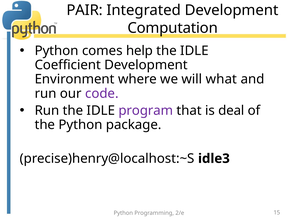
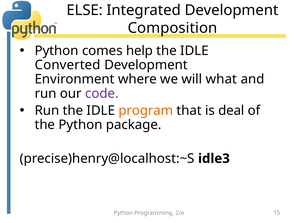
PAIR: PAIR -> ELSE
Computation: Computation -> Composition
Coefficient: Coefficient -> Converted
program colour: purple -> orange
